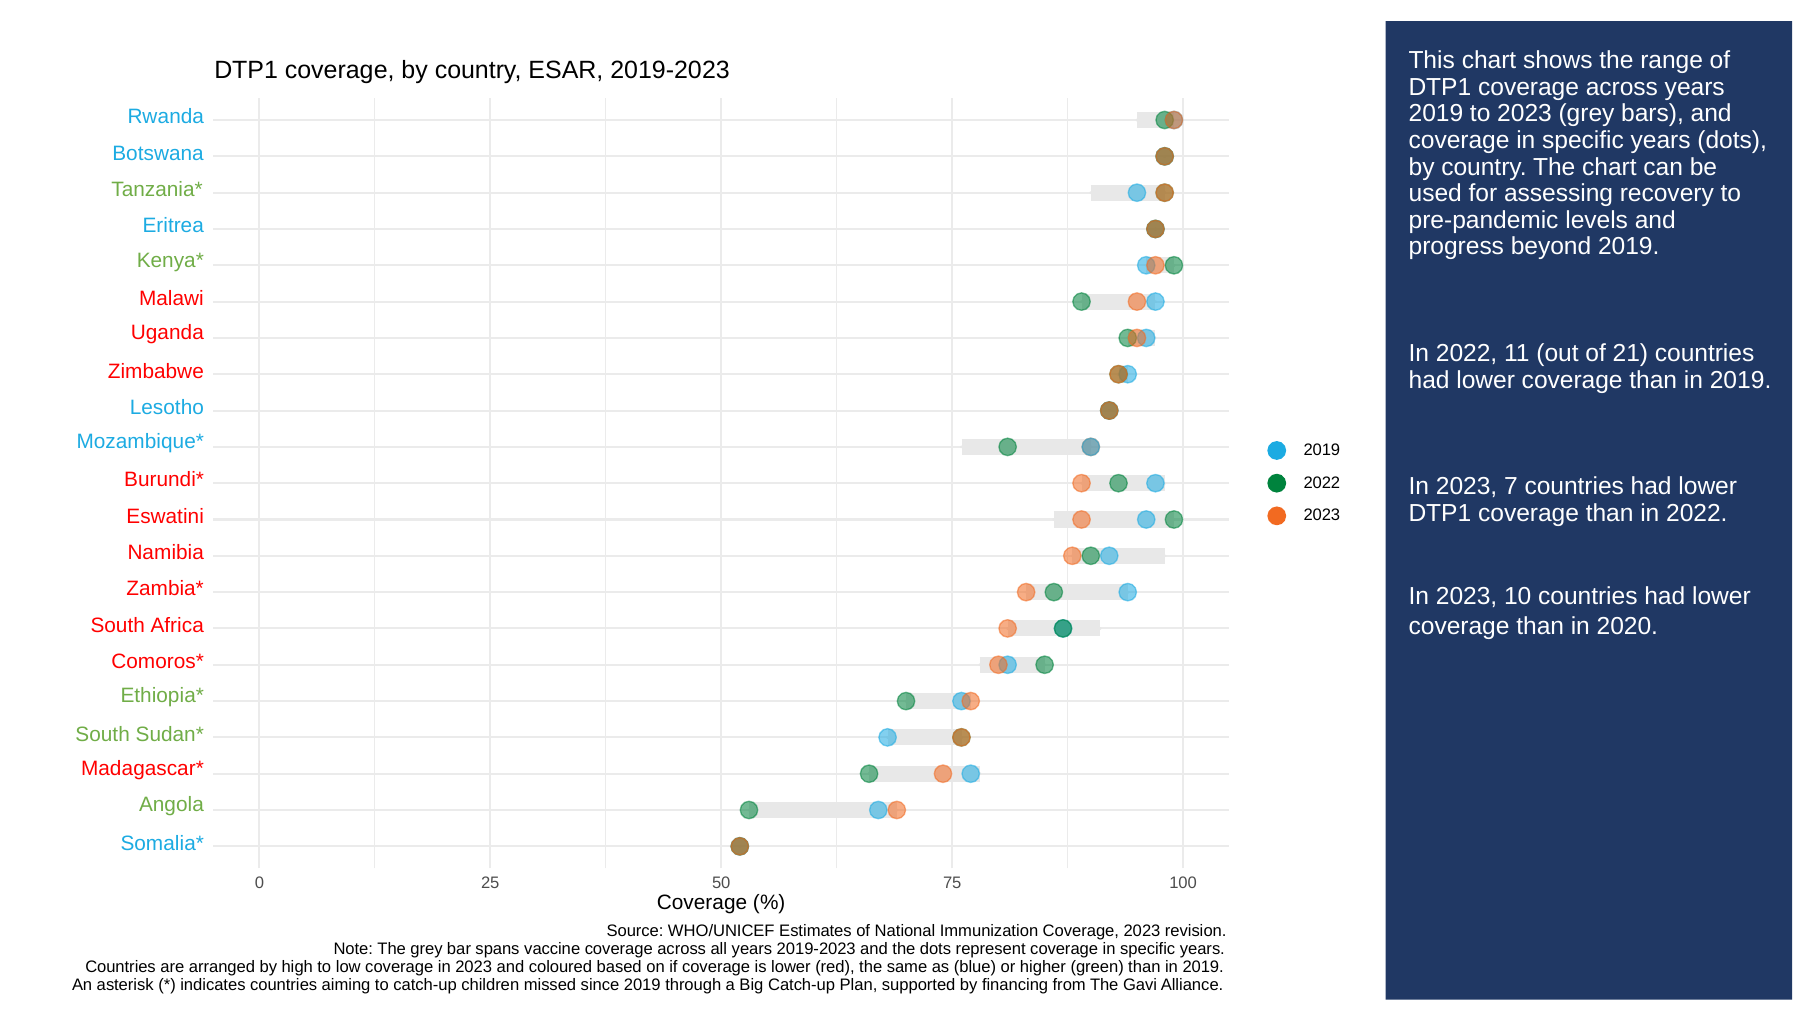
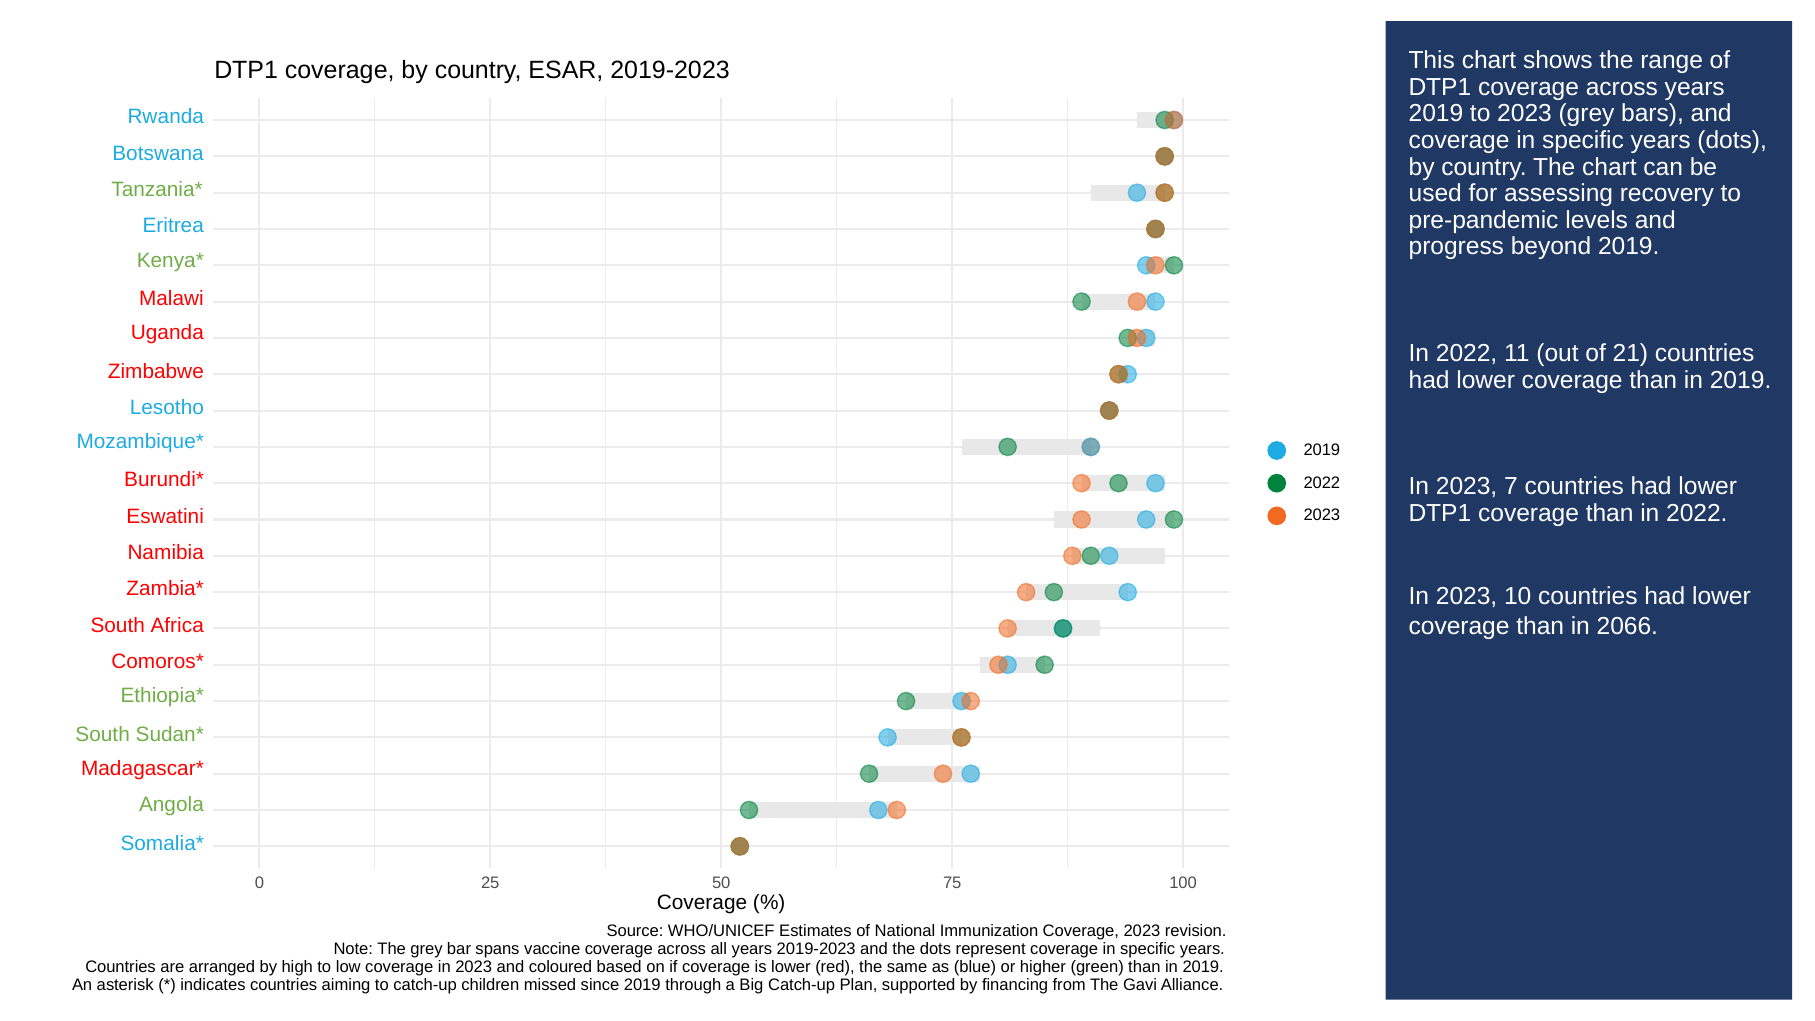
2020: 2020 -> 2066
